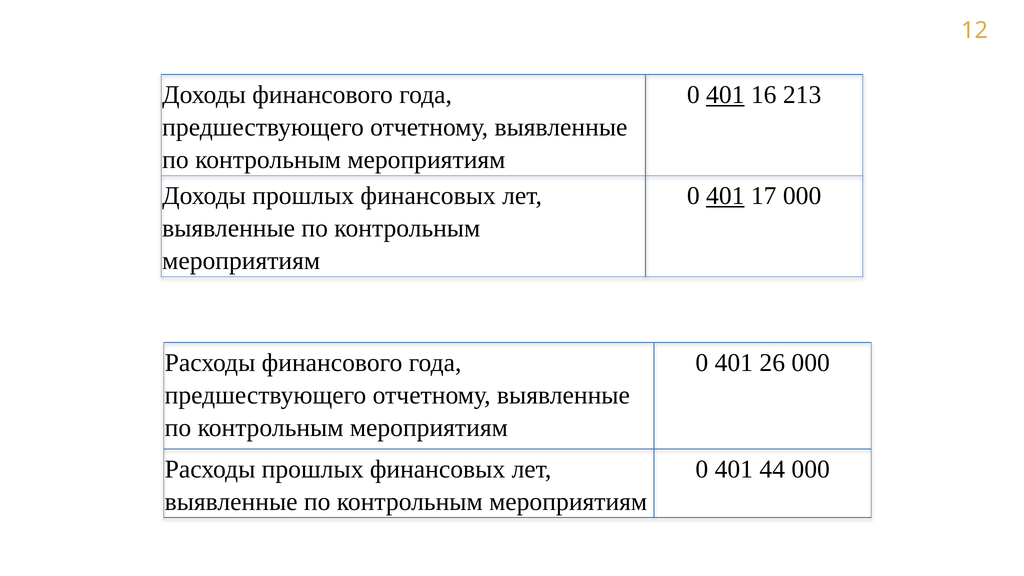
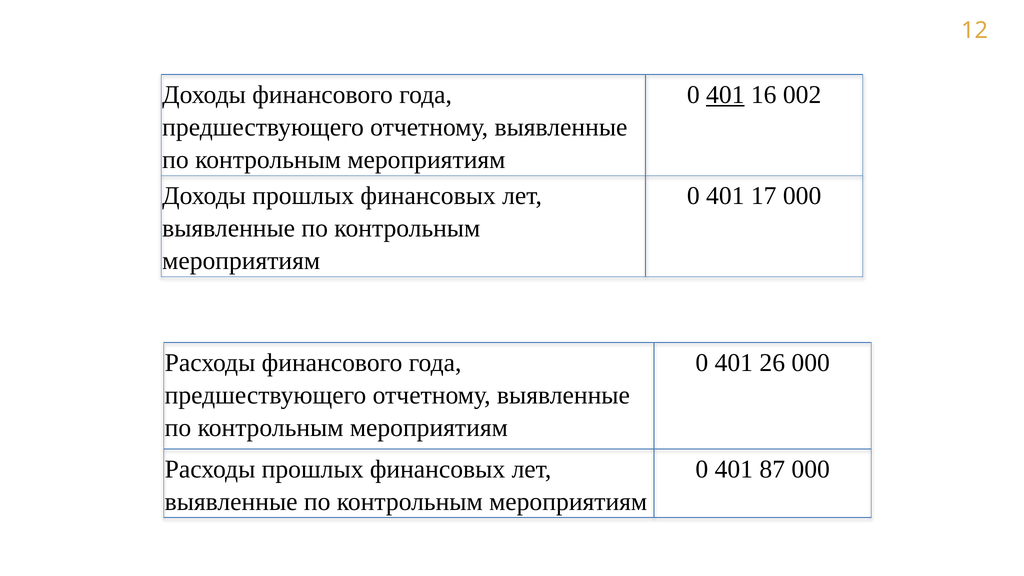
213: 213 -> 002
401 at (725, 196) underline: present -> none
44: 44 -> 87
